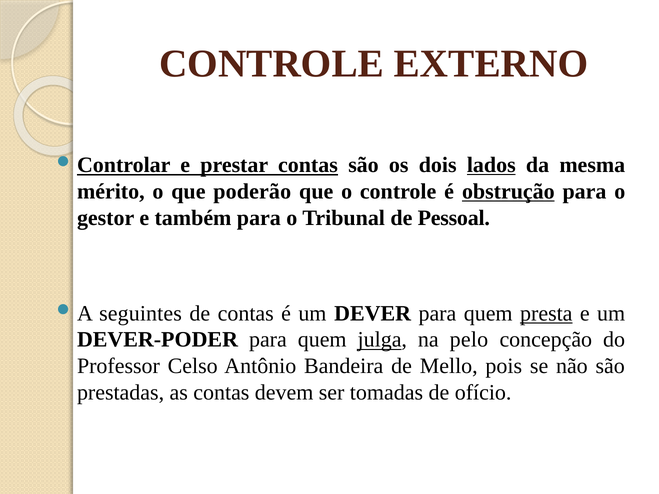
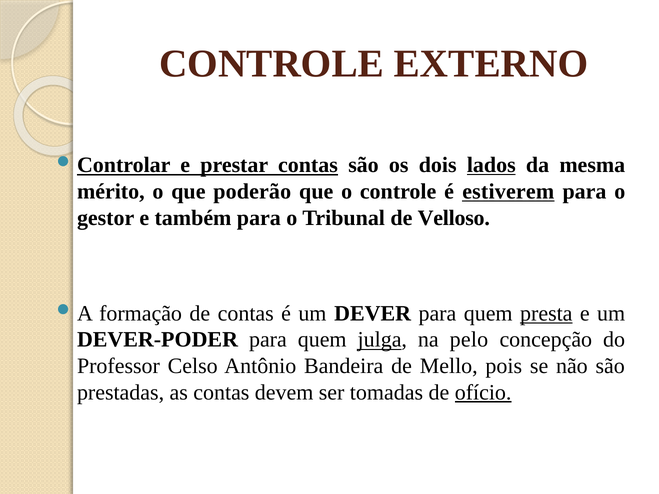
obstrução: obstrução -> estiverem
Pessoal: Pessoal -> Velloso
seguintes: seguintes -> formação
ofício underline: none -> present
